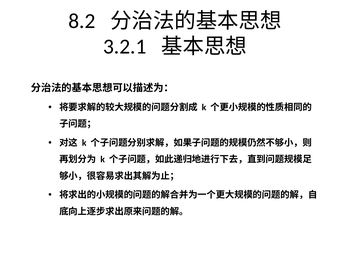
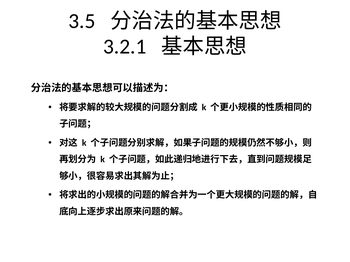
8.2: 8.2 -> 3.5
